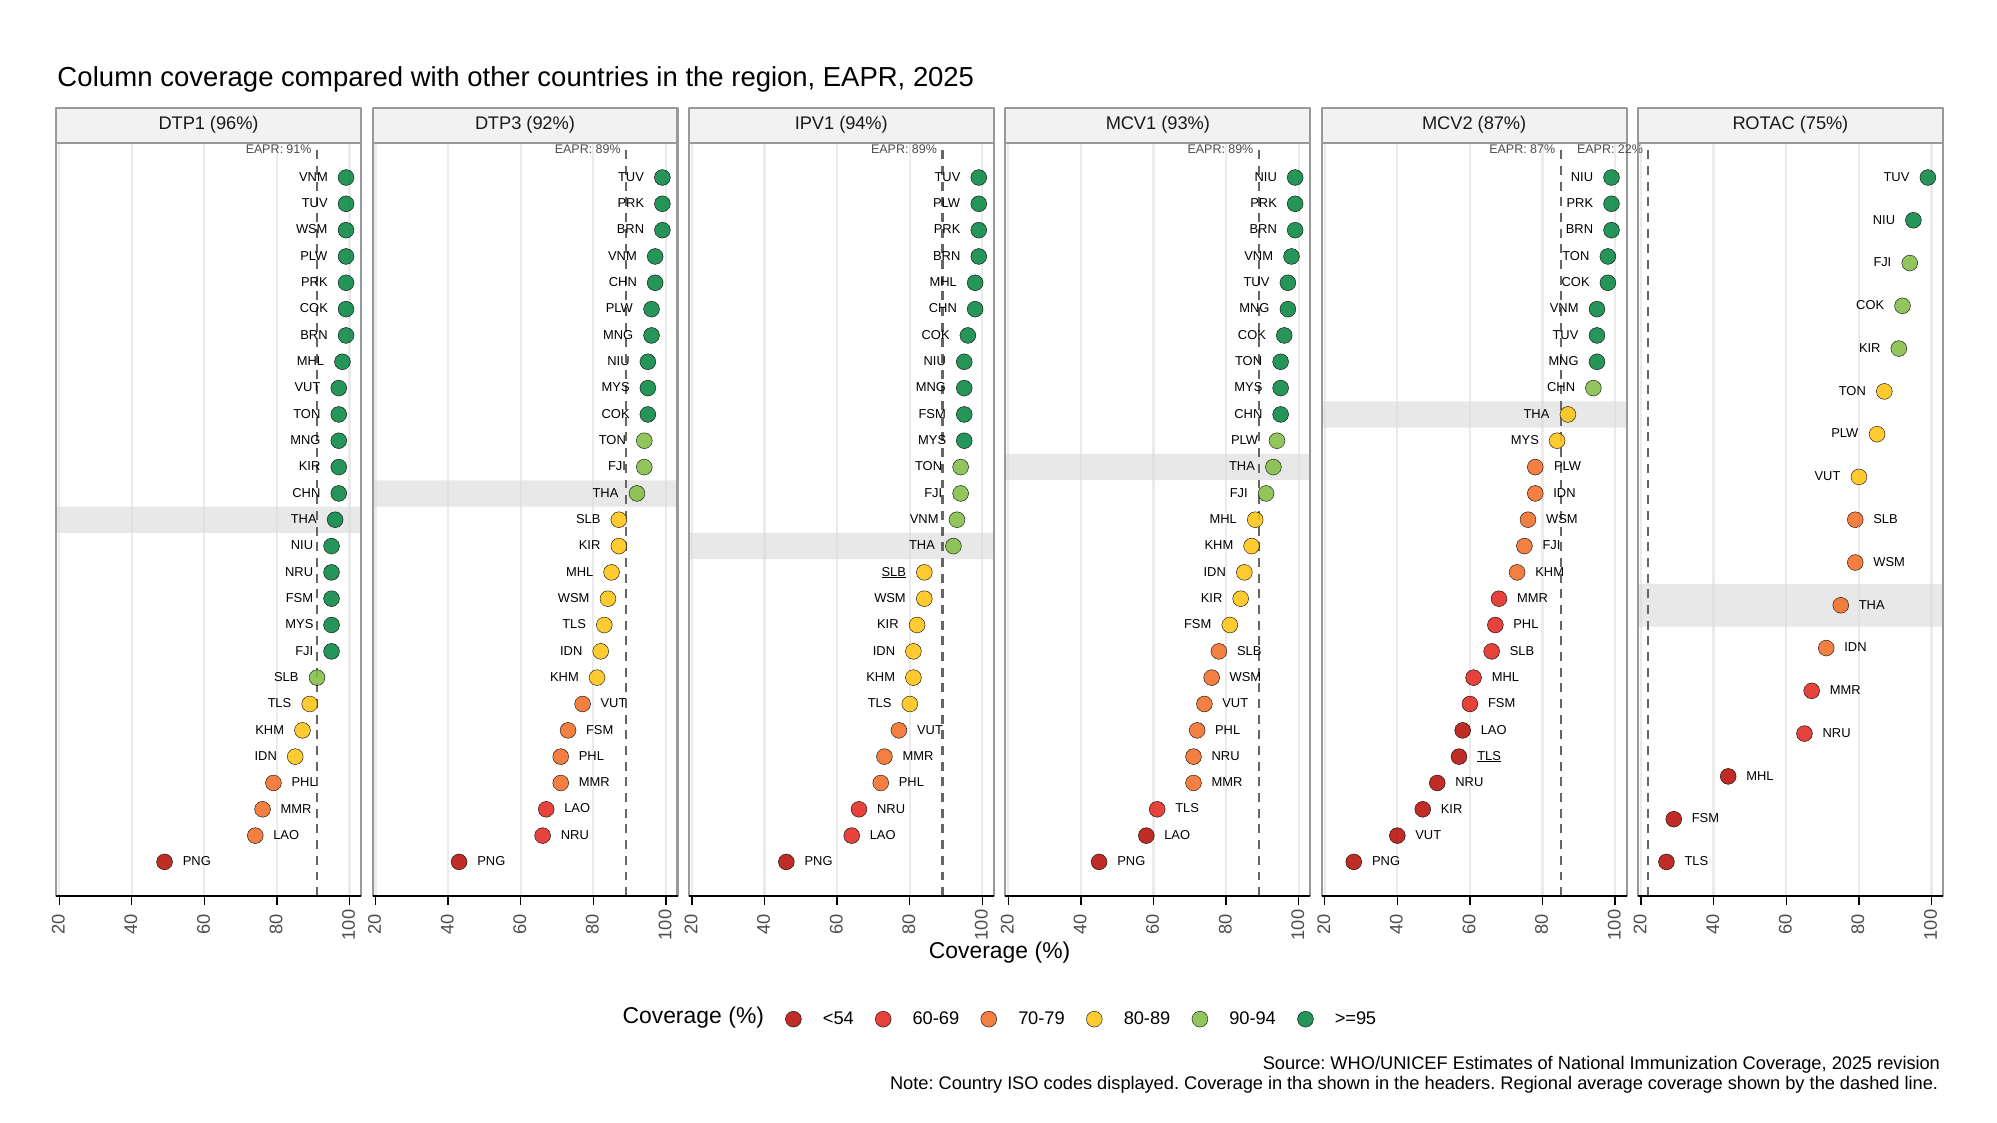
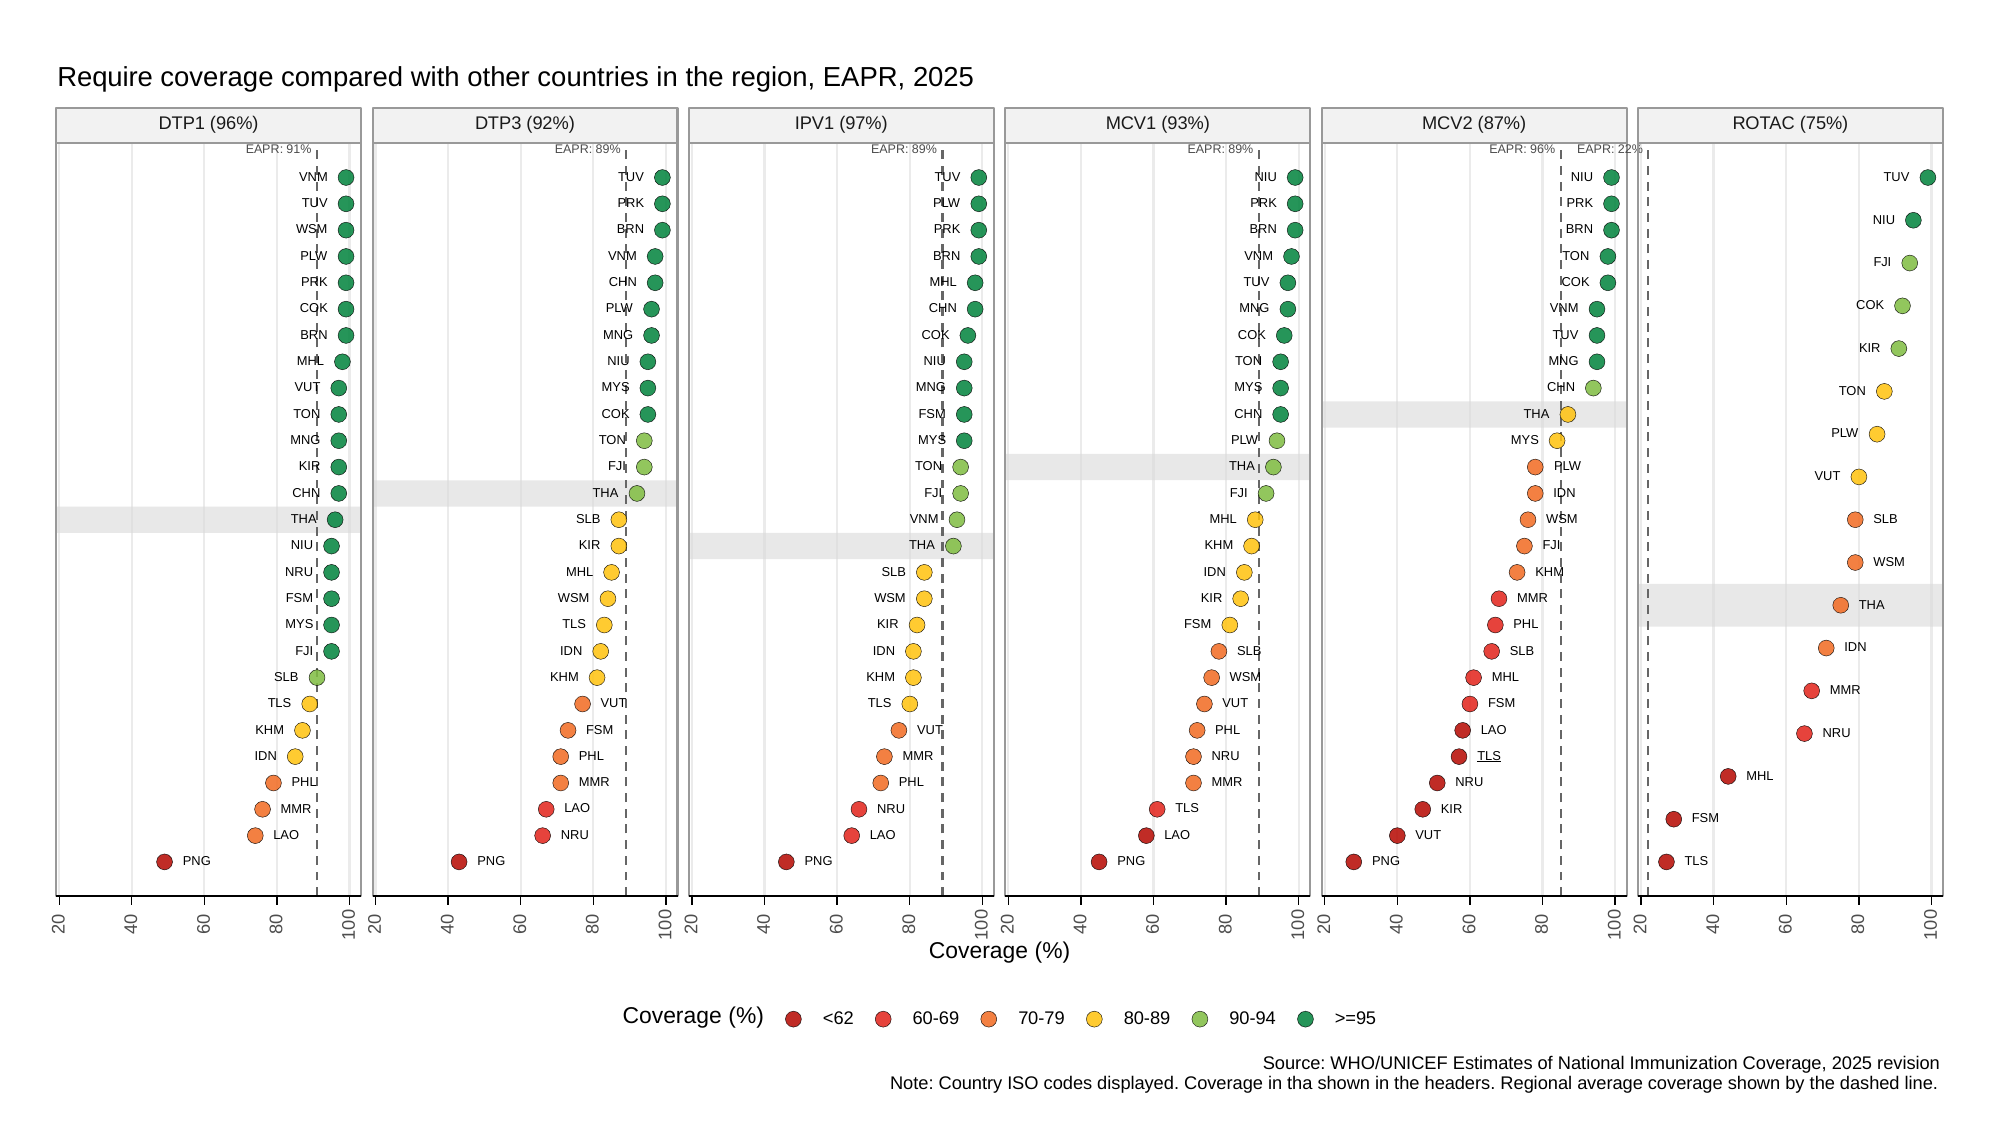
Column: Column -> Require
94%: 94% -> 97%
EAPR 87%: 87% -> 96%
SLB at (894, 572) underline: present -> none
<54: <54 -> <62
